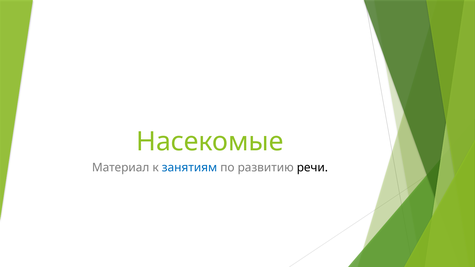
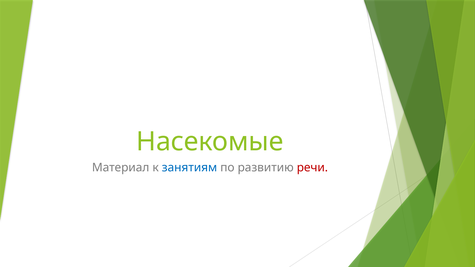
речи colour: black -> red
